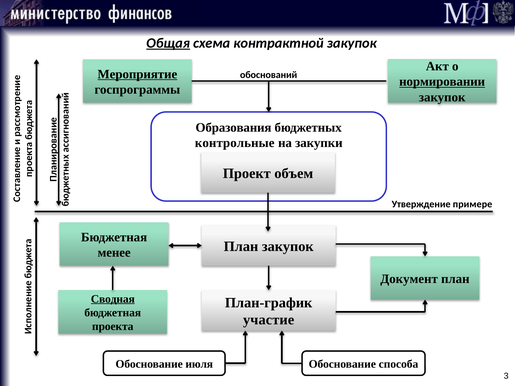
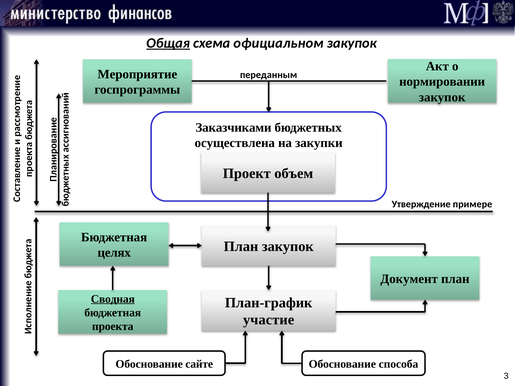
контрактной: контрактной -> официальном
Мероприятие underline: present -> none
обоснований: обоснований -> переданным
нормировании underline: present -> none
Образования: Образования -> Заказчиками
контрольные: контрольные -> осуществлена
менее: менее -> целях
июля: июля -> сайте
